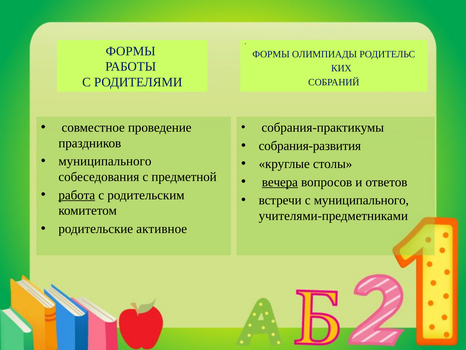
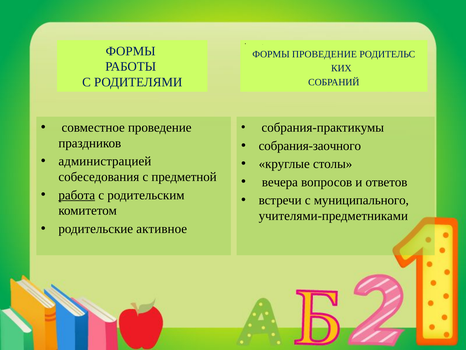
ФОРМЫ ОЛИМПИАДЫ: ОЛИМПИАДЫ -> ПРОВЕДЕНИЕ
собрания-развития: собрания-развития -> собрания-заочного
муниципального at (105, 161): муниципального -> администрацией
вечера underline: present -> none
